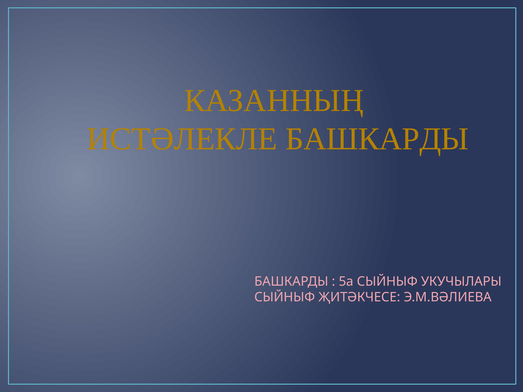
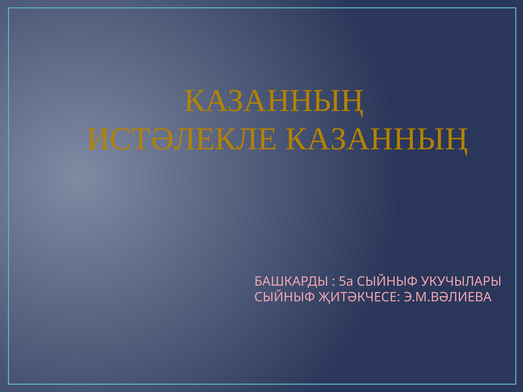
ИСТӘЛЕКЛЕ БАШКАРДЫ: БАШКАРДЫ -> КАЗАННЫҢ
